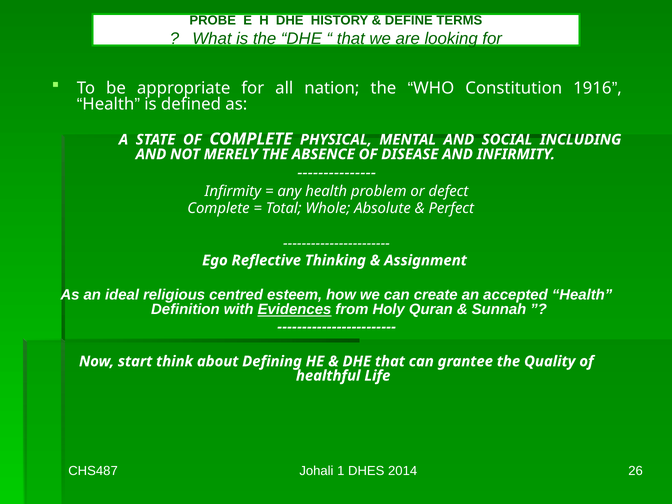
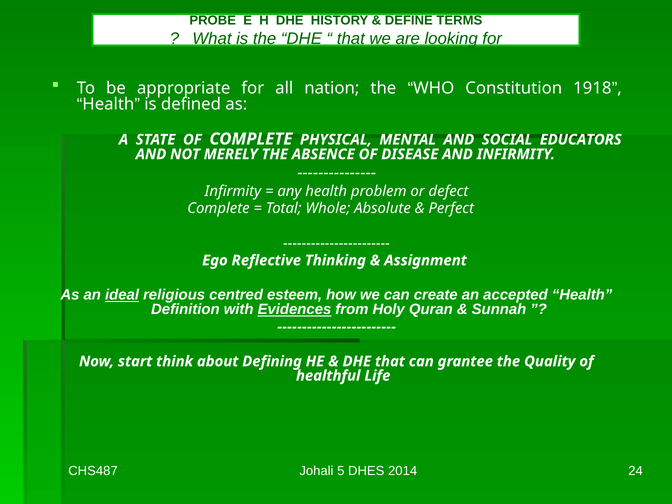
1916: 1916 -> 1918
INCLUDING: INCLUDING -> EDUCATORS
ideal underline: none -> present
1: 1 -> 5
26: 26 -> 24
